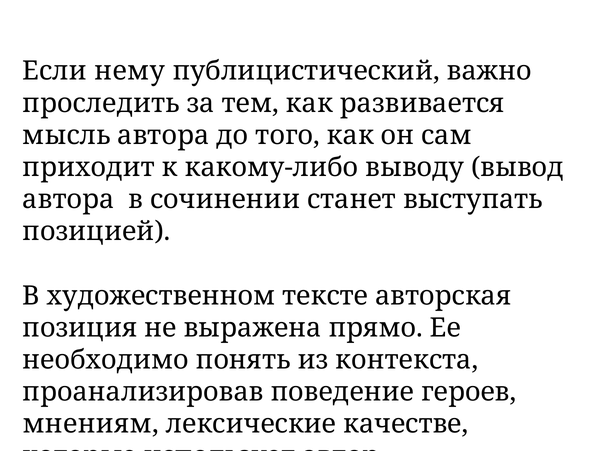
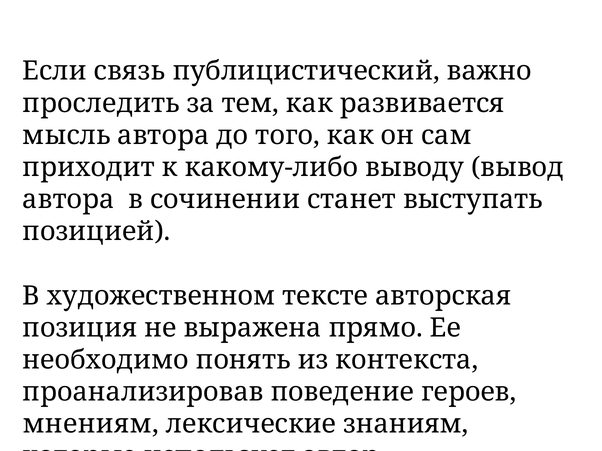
нему: нему -> связь
качестве: качестве -> знаниям
